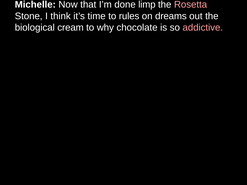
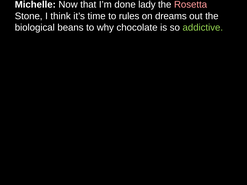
limp: limp -> lady
cream: cream -> beans
addictive colour: pink -> light green
